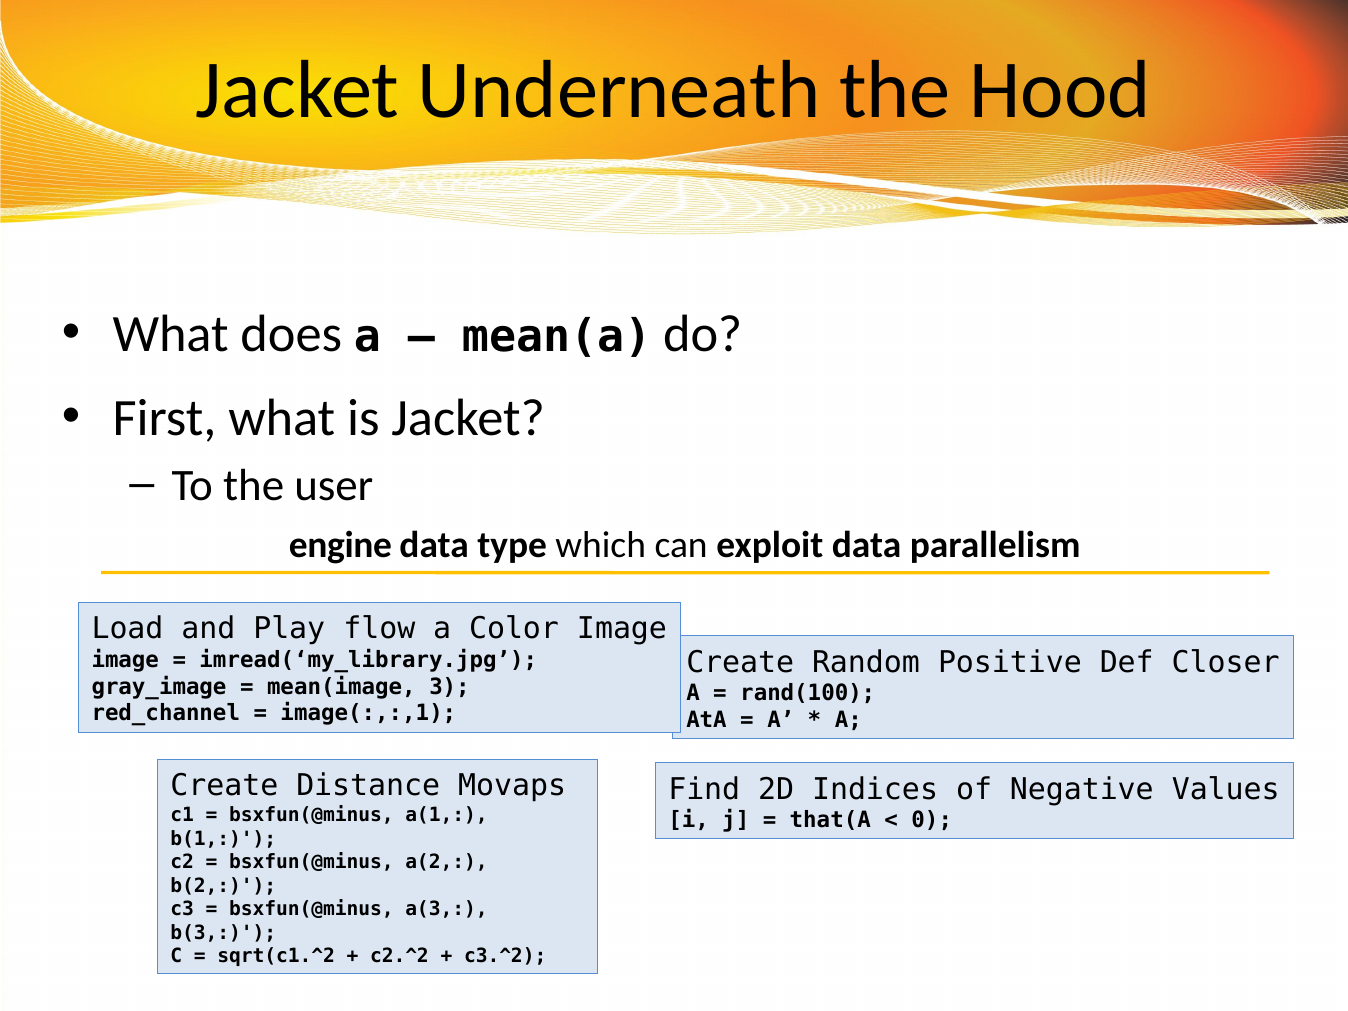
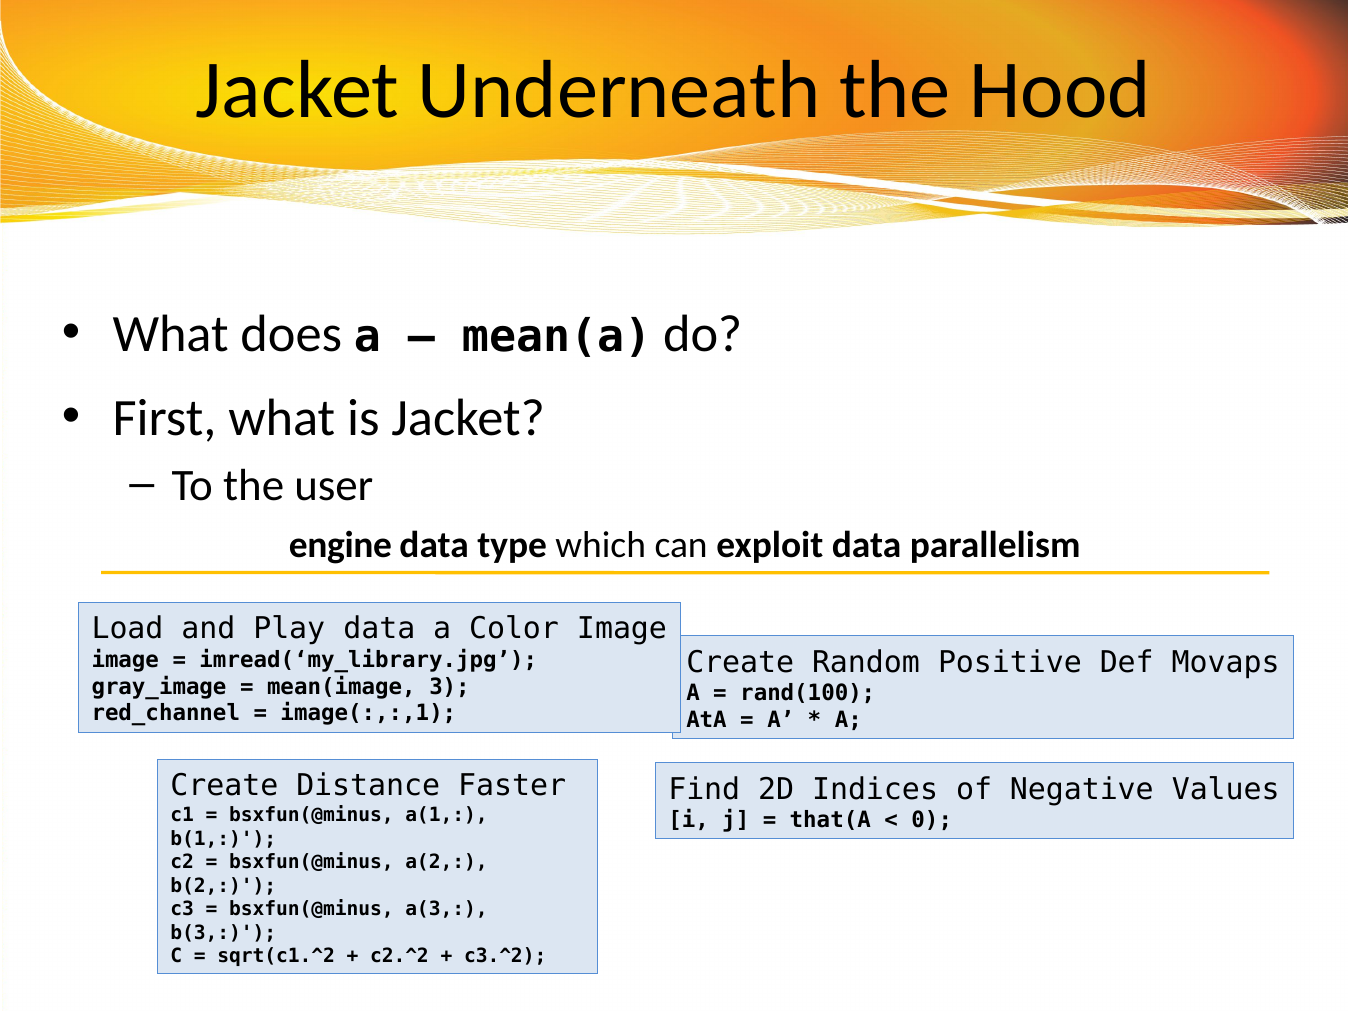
Play flow: flow -> data
Closer: Closer -> Movaps
Movaps: Movaps -> Faster
